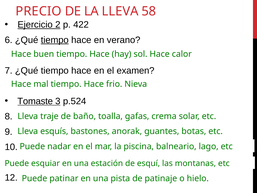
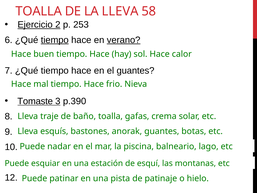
PRECIO at (39, 11): PRECIO -> TOALLA
422: 422 -> 253
verano underline: none -> present
el examen: examen -> guantes
p.524: p.524 -> p.390
